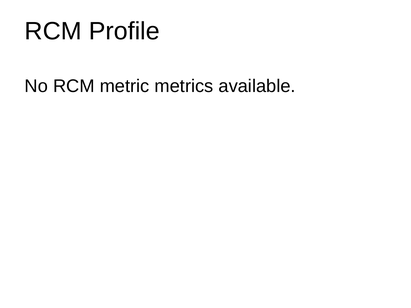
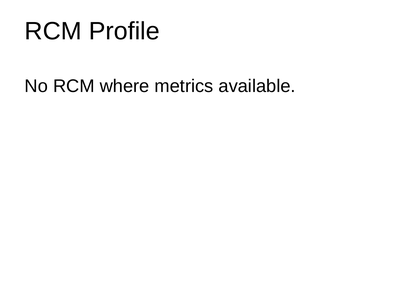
metric: metric -> where
